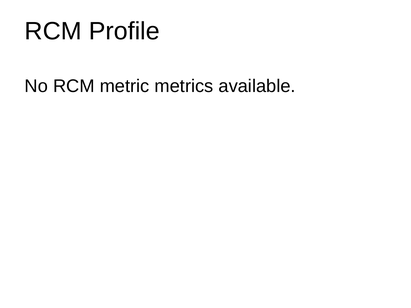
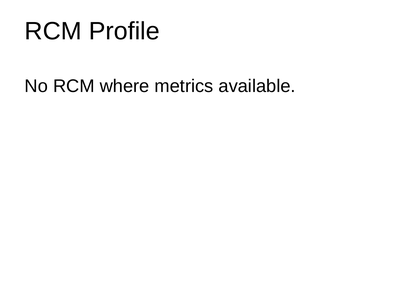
metric: metric -> where
